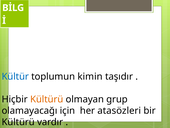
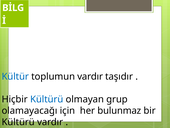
toplumun kimin: kimin -> vardır
Kültürü at (47, 99) colour: orange -> blue
atasözleri: atasözleri -> bulunmaz
